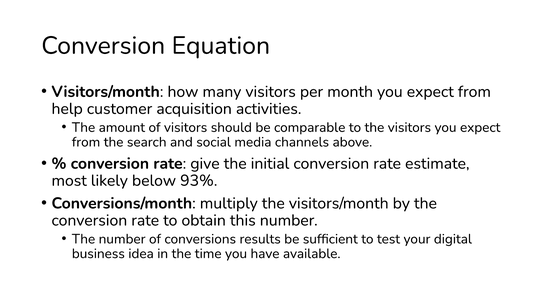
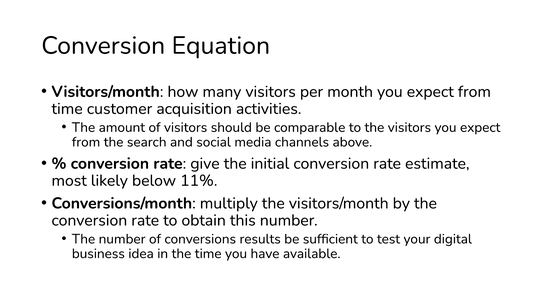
help at (67, 109): help -> time
93%: 93% -> 11%
